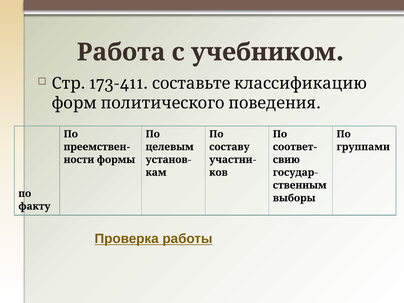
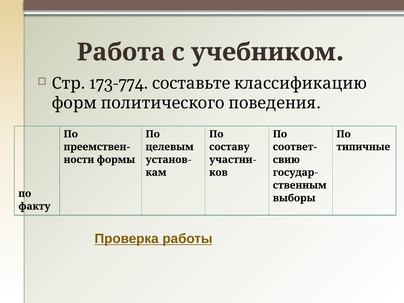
173-411: 173-411 -> 173-774
группами: группами -> типичные
